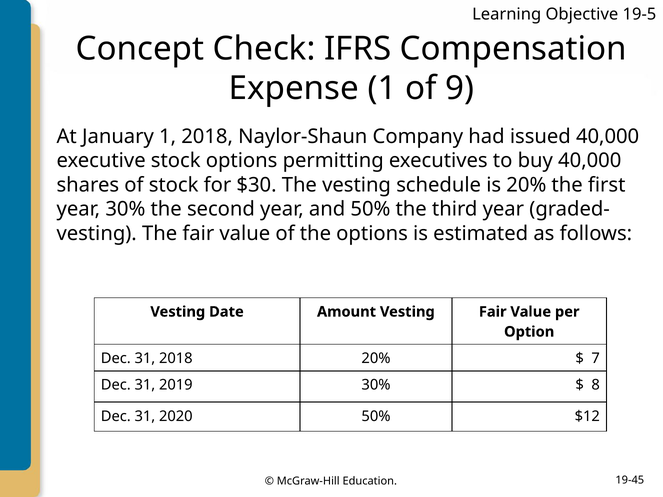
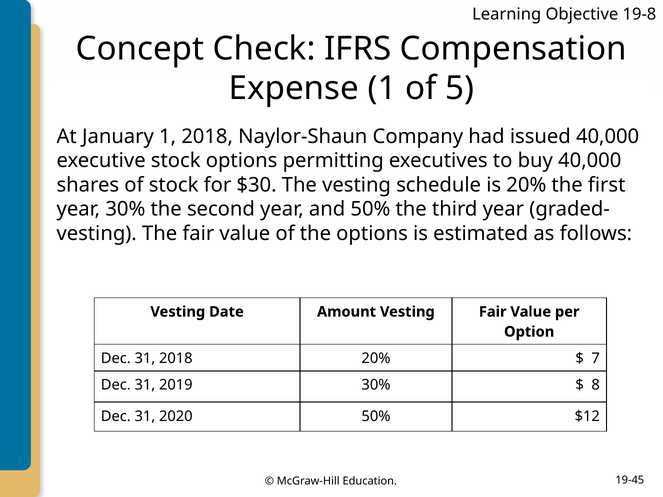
19-5: 19-5 -> 19-8
9: 9 -> 5
